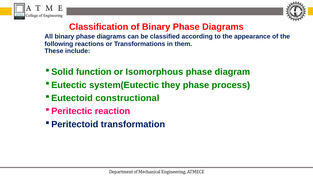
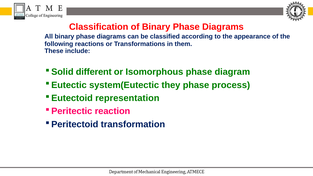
function: function -> different
constructional: constructional -> representation
